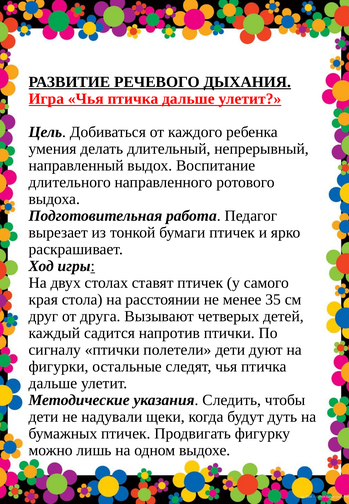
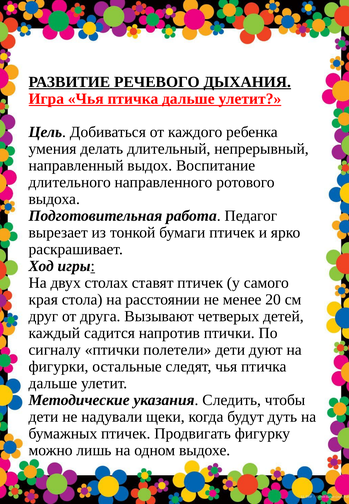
35: 35 -> 20
